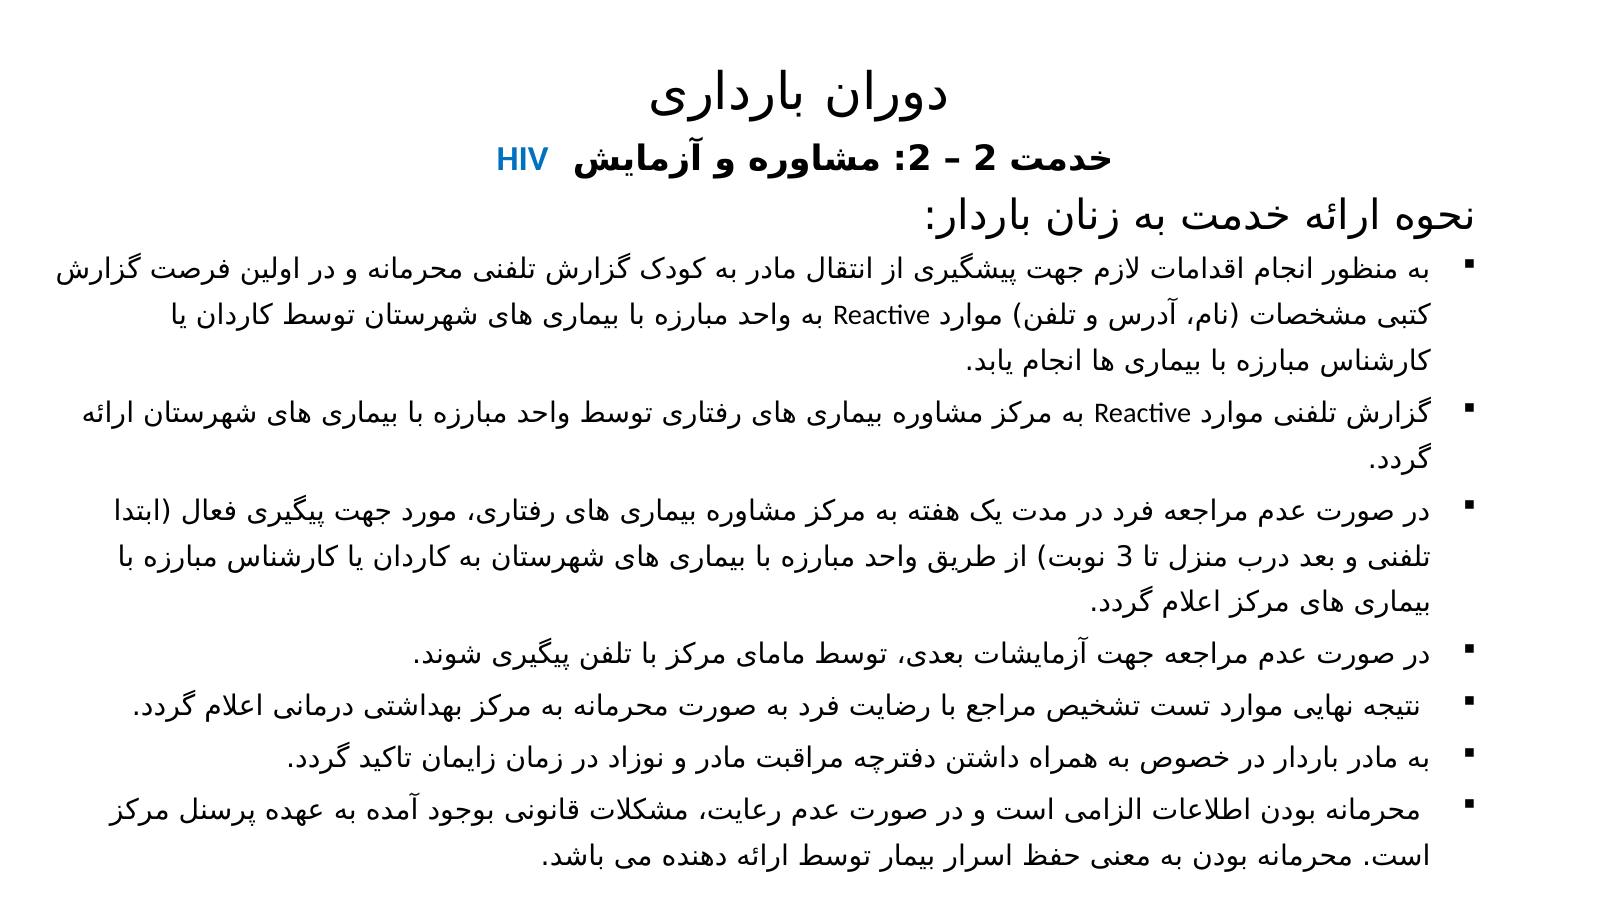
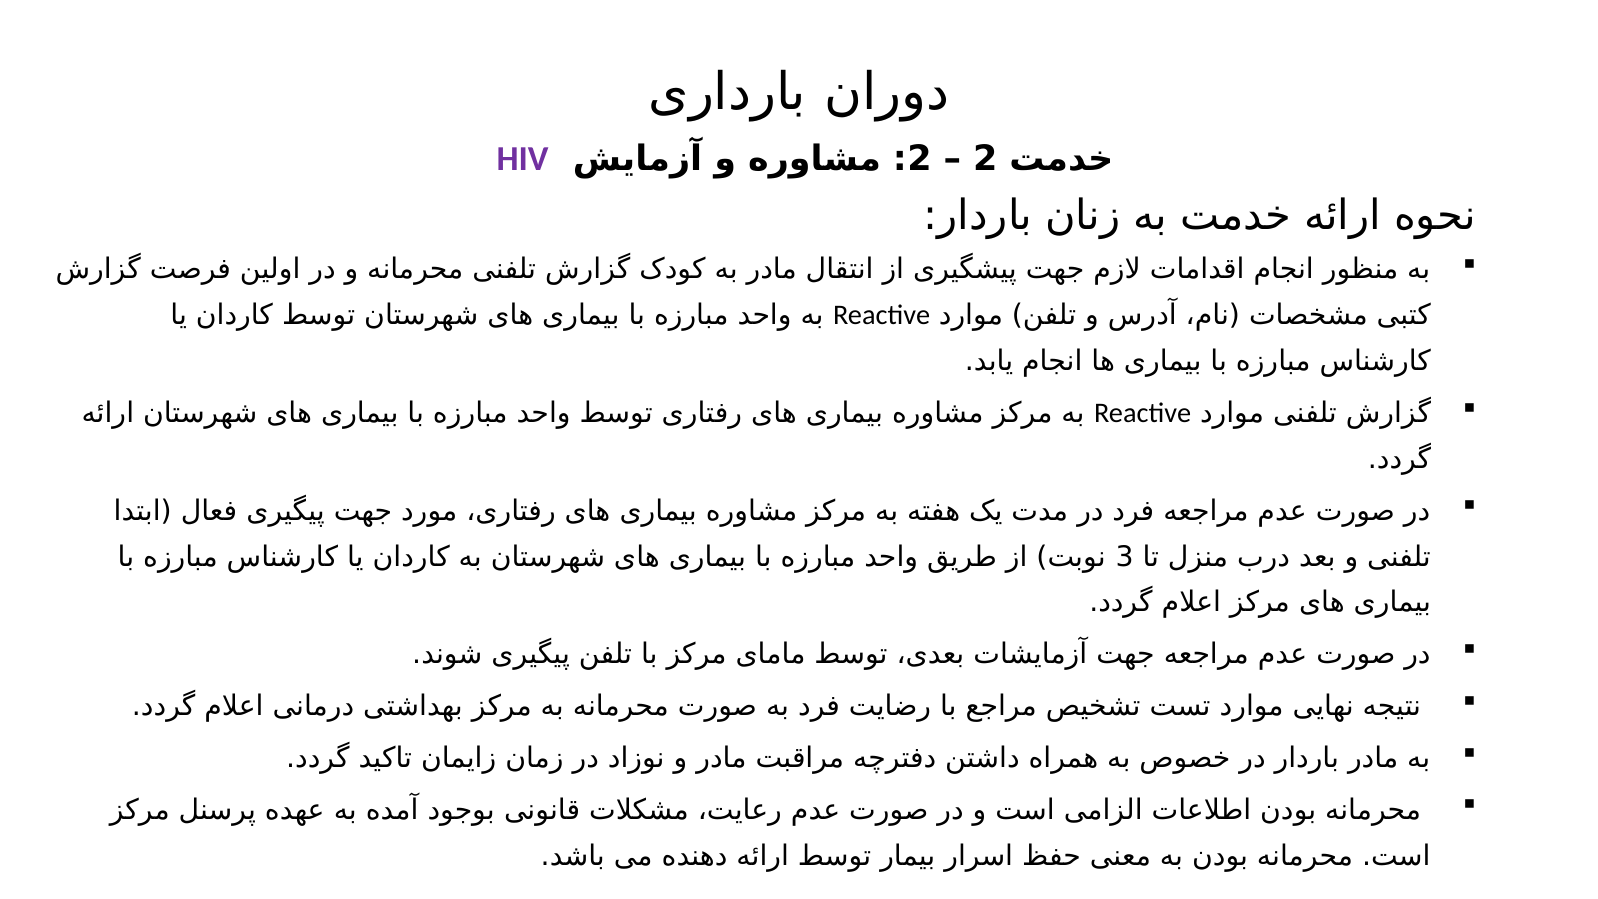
HIV colour: blue -> purple
